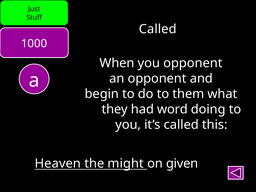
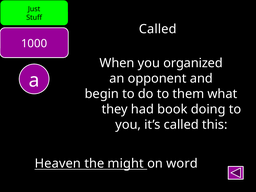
you opponent: opponent -> organized
word: word -> book
given: given -> word
